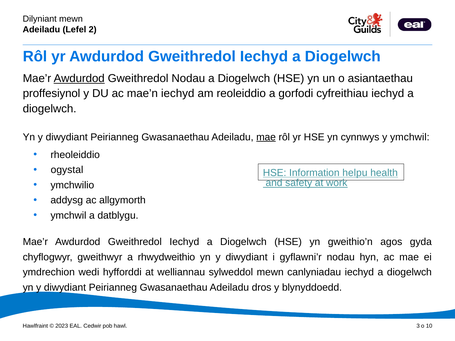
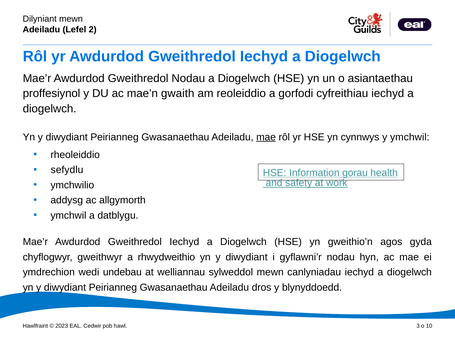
Awdurdod at (79, 78) underline: present -> none
mae’n iechyd: iechyd -> gwaith
ogystal: ogystal -> sefydlu
helpu: helpu -> gorau
hyfforddi: hyfforddi -> undebau
